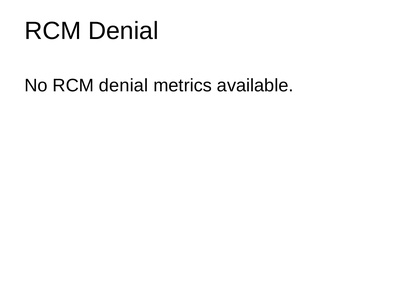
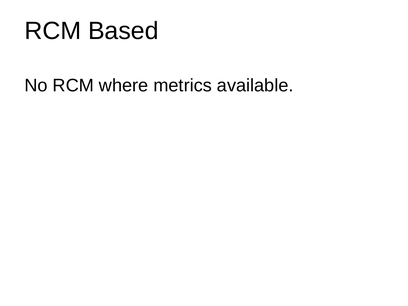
Denial at (123, 31): Denial -> Based
No RCM denial: denial -> where
